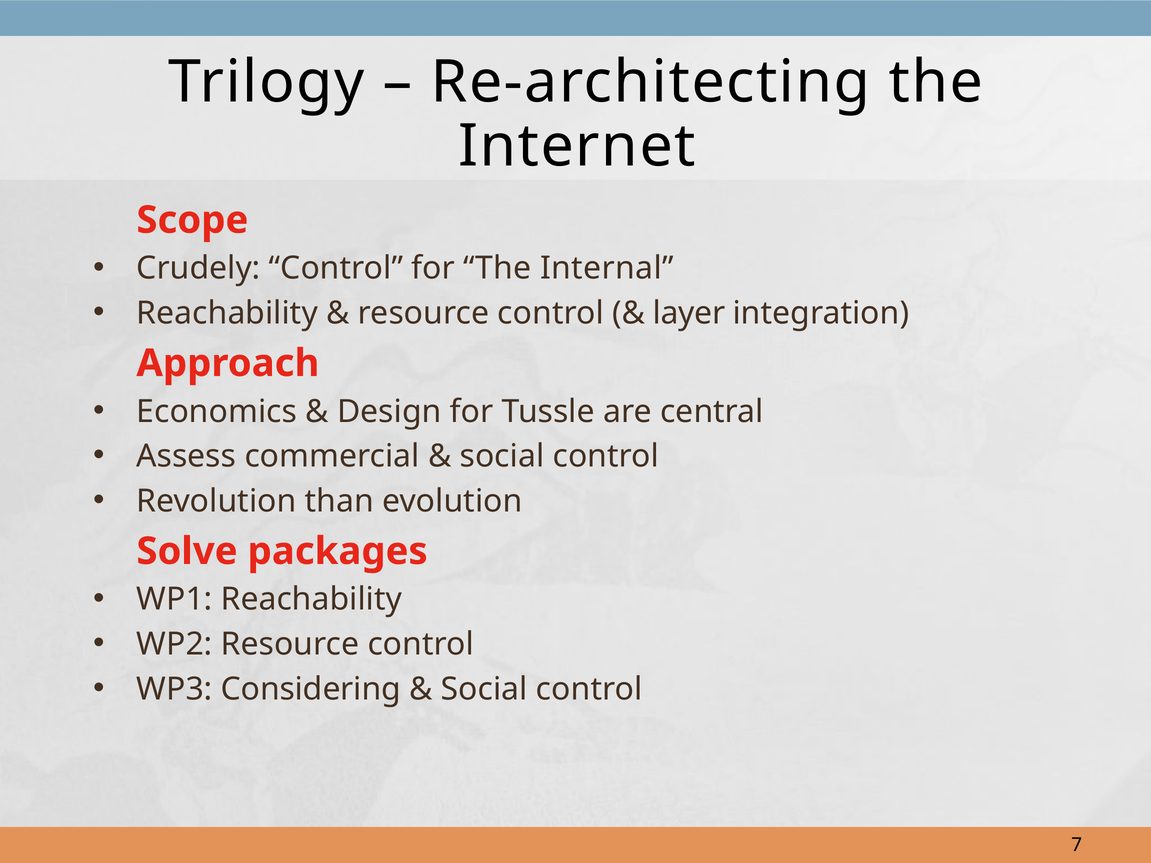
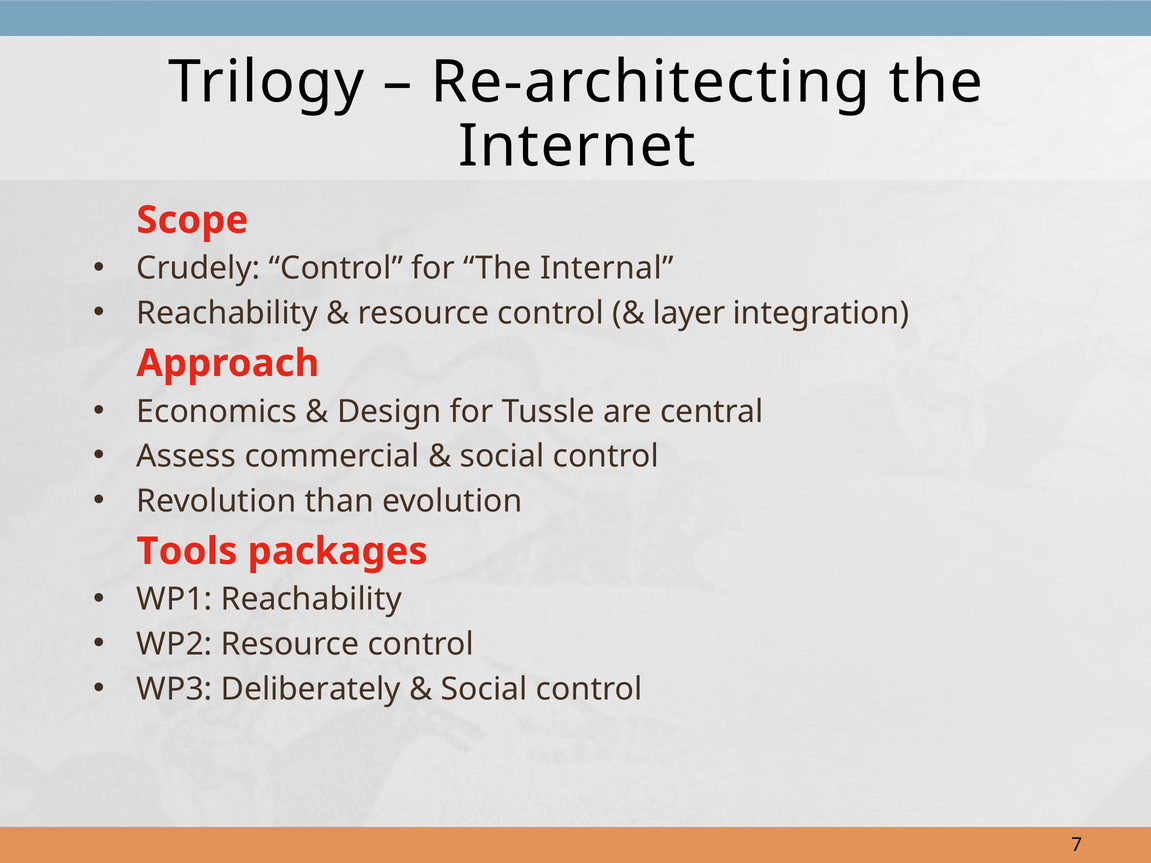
Solve: Solve -> Tools
Considering: Considering -> Deliberately
